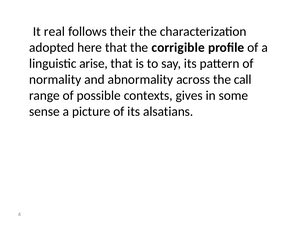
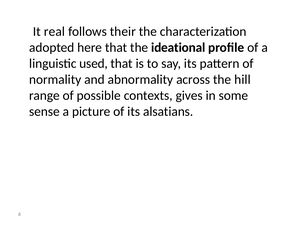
corrigible: corrigible -> ideational
arise: arise -> used
call: call -> hill
